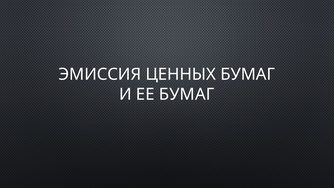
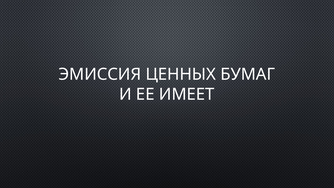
ЕЕ БУМАГ: БУМАГ -> ИМЕЕТ
